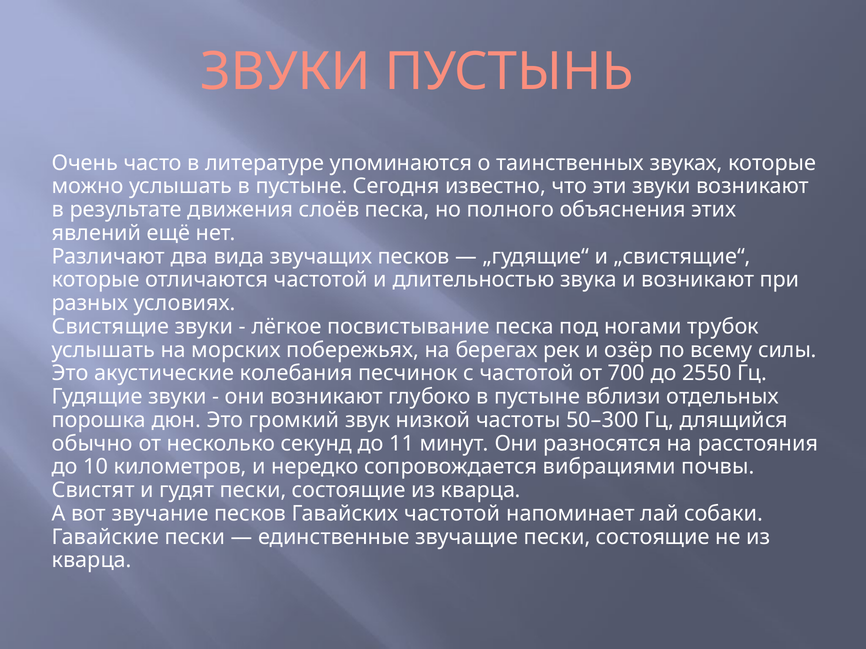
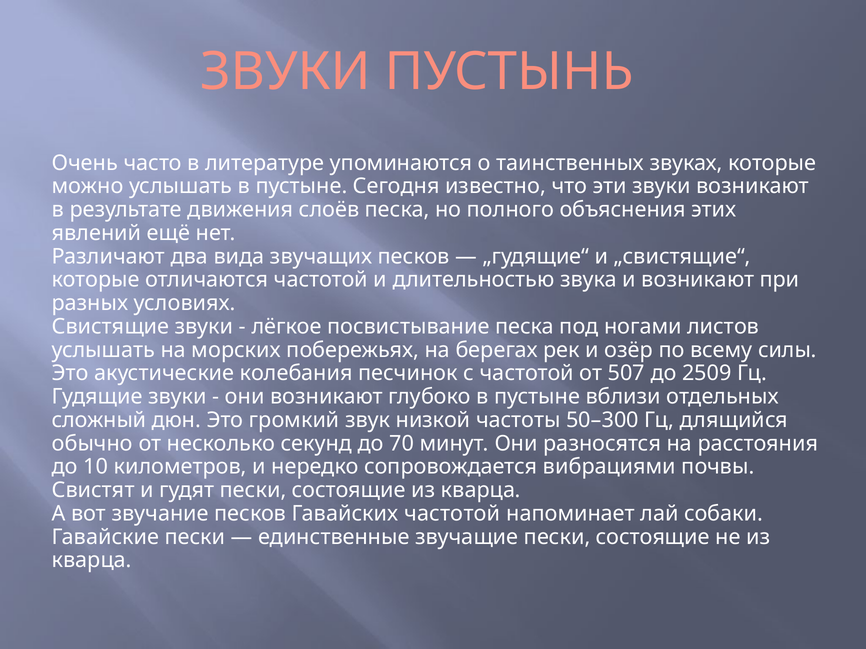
трубок: трубок -> листов
700: 700 -> 507
2550: 2550 -> 2509
порошка: порошка -> сложный
11: 11 -> 70
